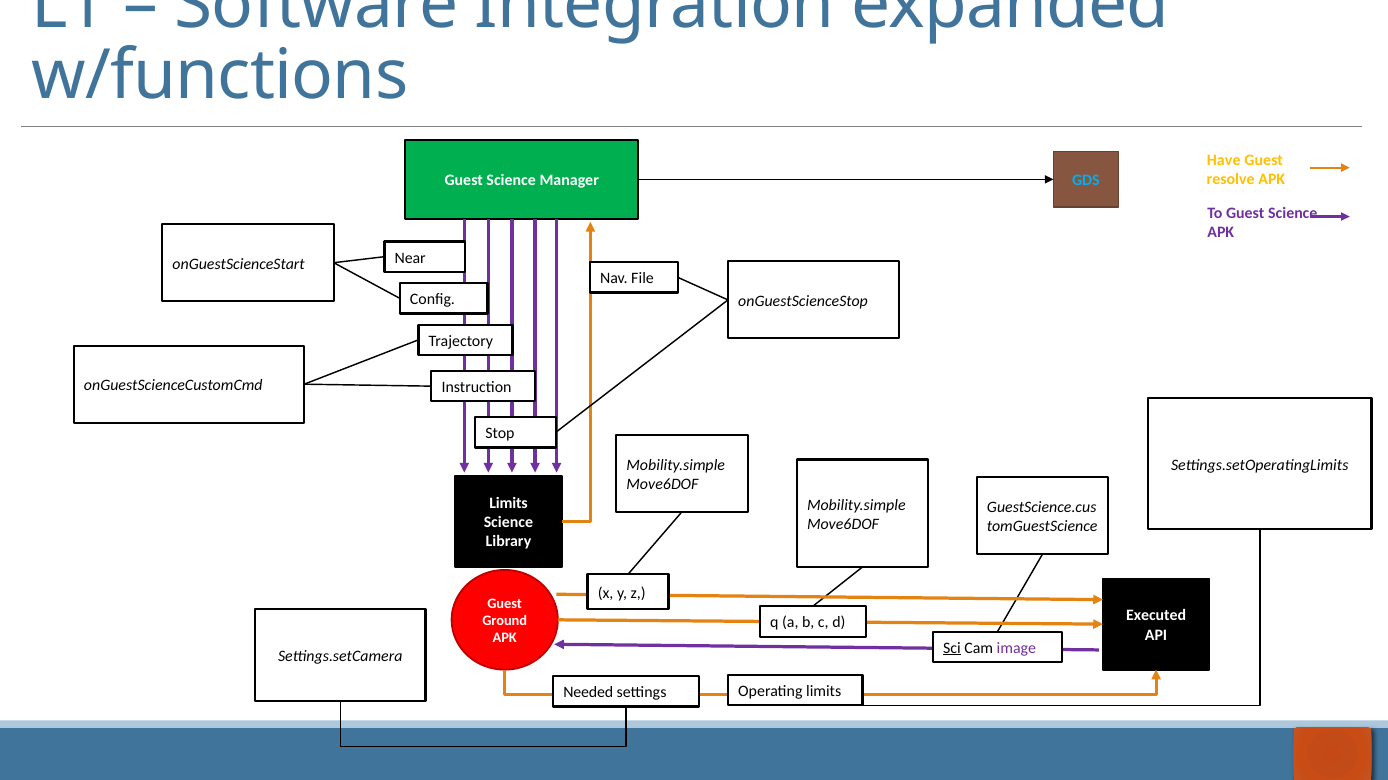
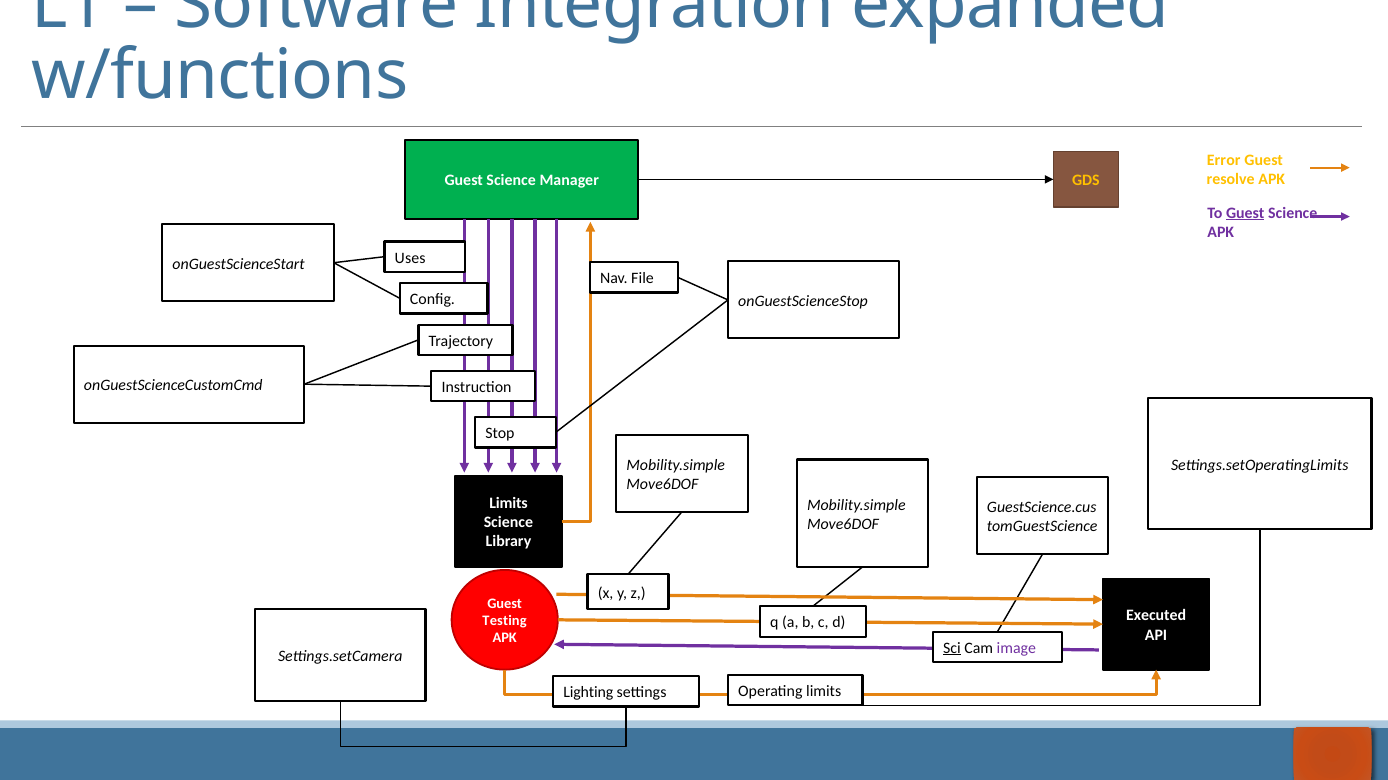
Have: Have -> Error
GDS colour: light blue -> yellow
Guest at (1245, 213) underline: none -> present
Near: Near -> Uses
Ground: Ground -> Testing
Needed: Needed -> Lighting
